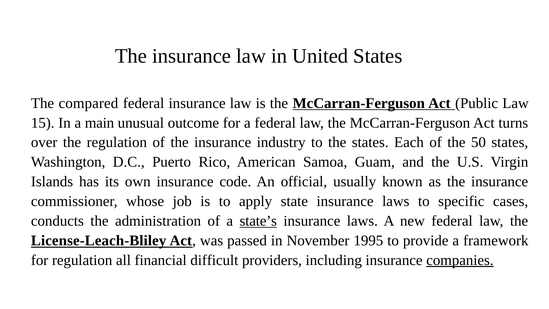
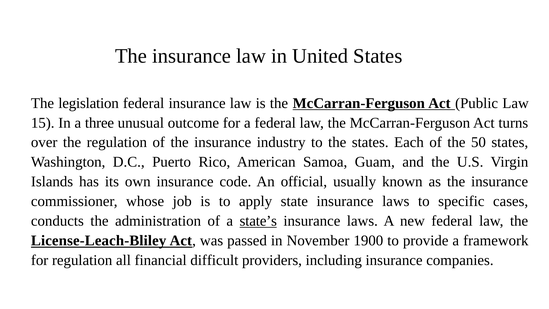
compared: compared -> legislation
main: main -> three
1995: 1995 -> 1900
companies underline: present -> none
